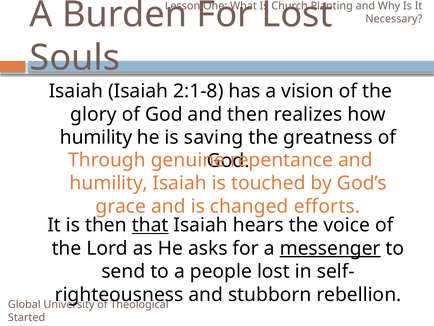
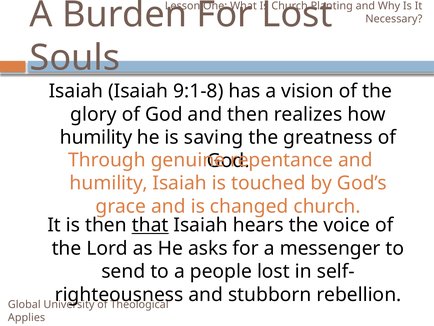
2:1-8: 2:1-8 -> 9:1-8
changed efforts: efforts -> church
messenger underline: present -> none
Started: Started -> Applies
